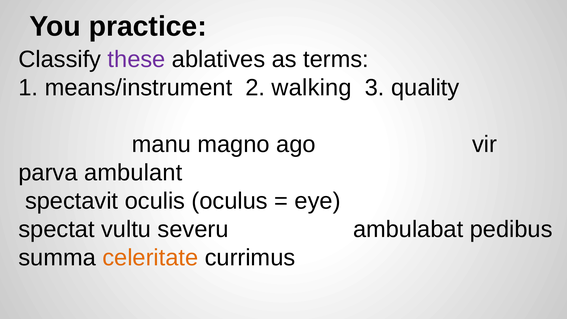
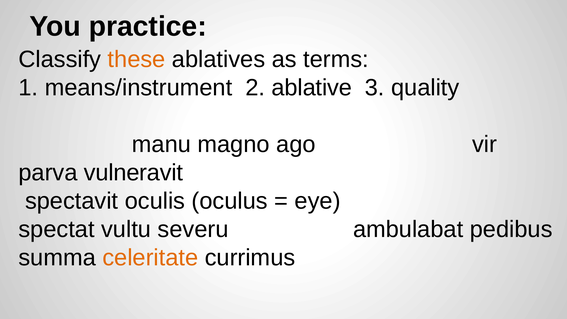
these colour: purple -> orange
walking: walking -> ablative
ambulant: ambulant -> vulneravit
